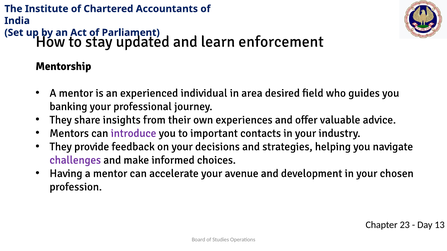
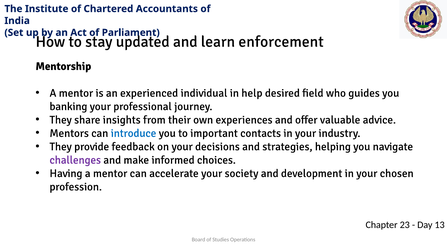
area: area -> help
introduce colour: purple -> blue
avenue: avenue -> society
